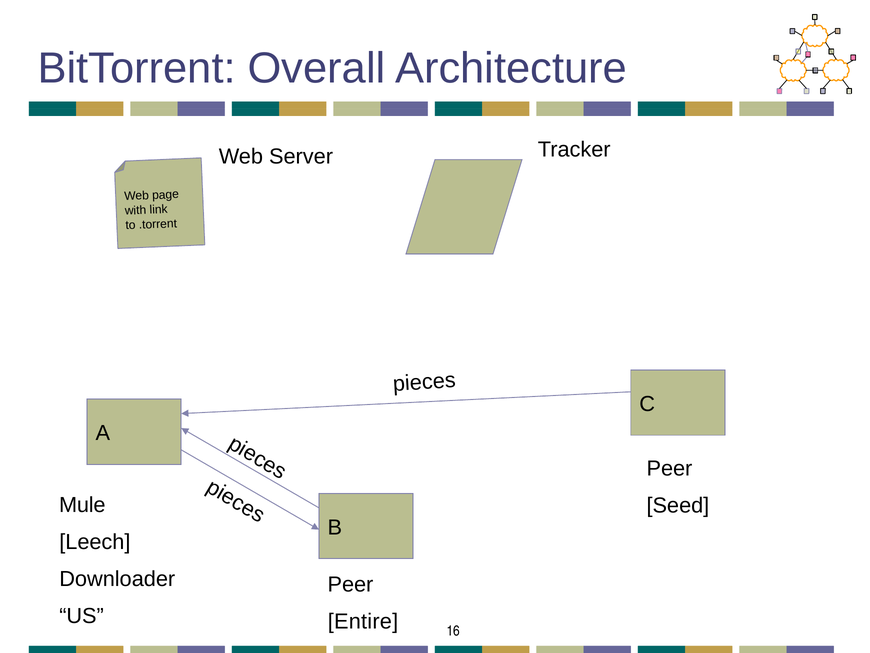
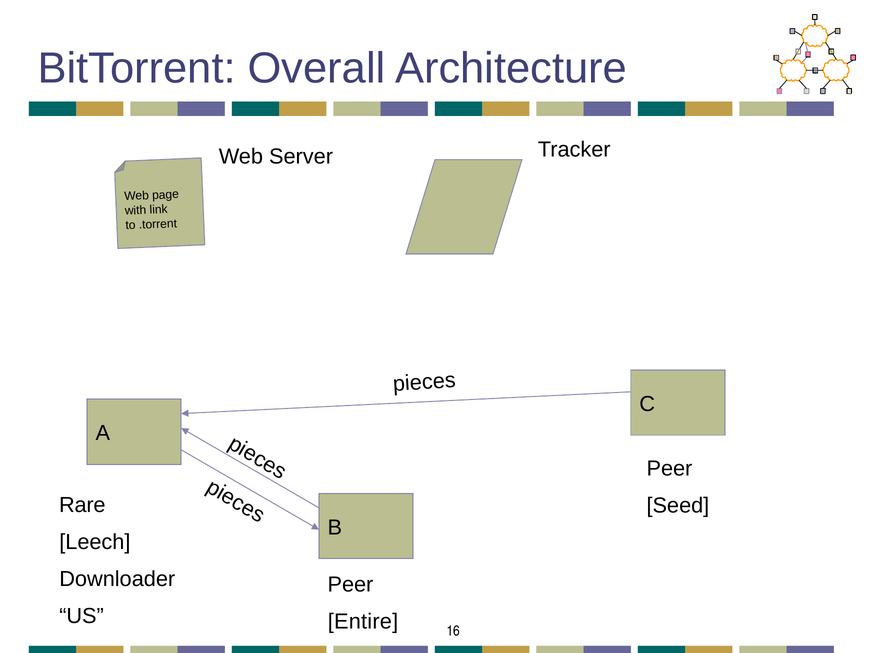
Mule: Mule -> Rare
